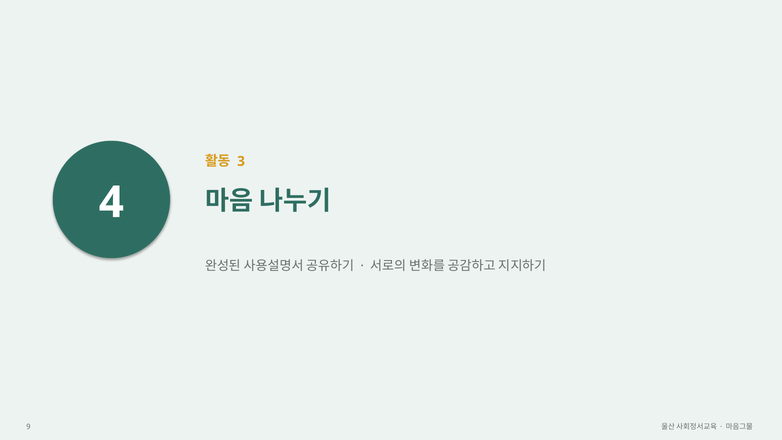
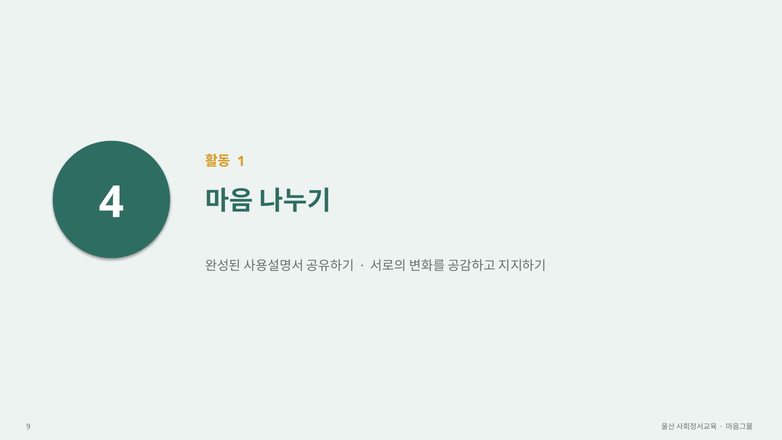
3: 3 -> 1
